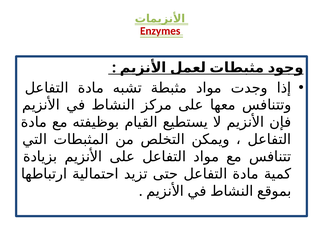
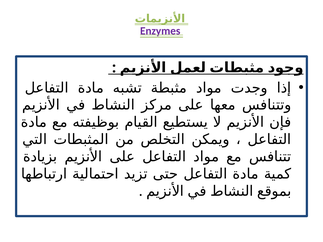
Enzymes colour: red -> purple
